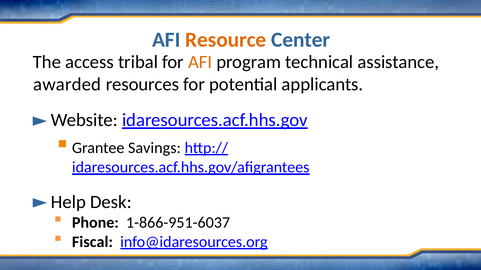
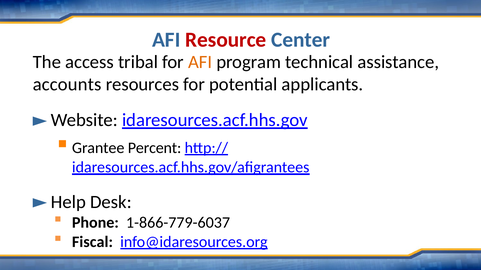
Resource colour: orange -> red
awarded: awarded -> accounts
Savings: Savings -> Percent
1-866-951-6037: 1-866-951-6037 -> 1-866-779-6037
